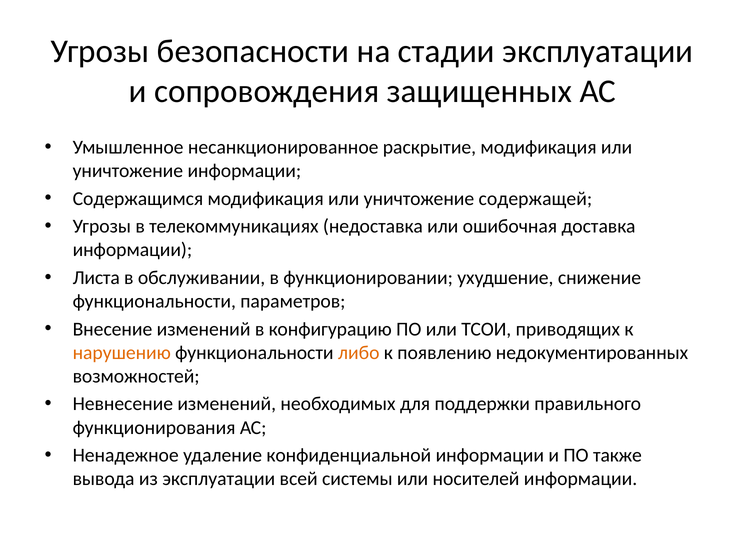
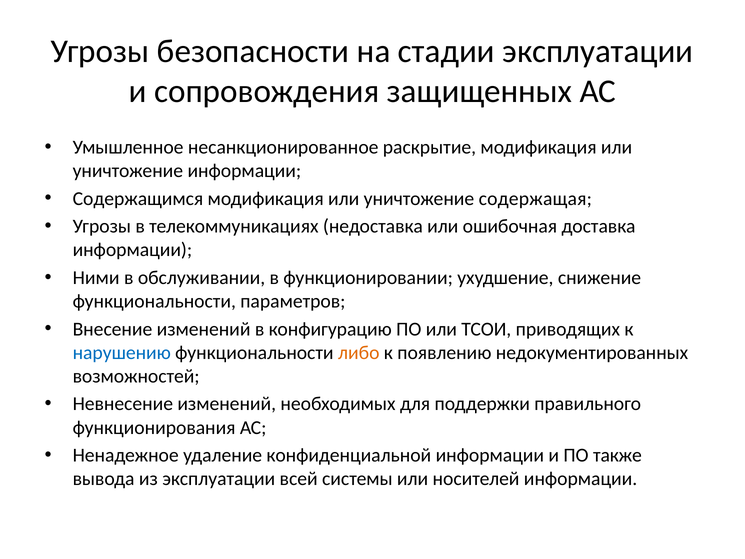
содержащей: содержащей -> содержащая
Листа: Листа -> Ними
нарушению colour: orange -> blue
